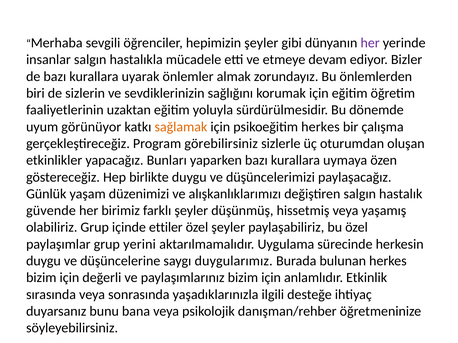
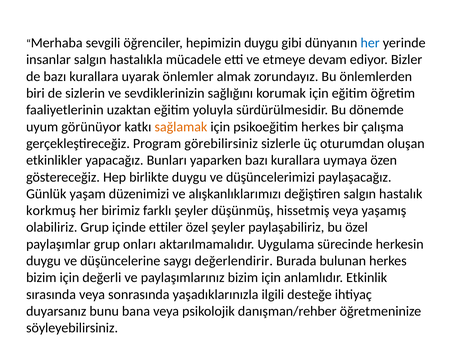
hepimizin şeyler: şeyler -> duygu
her at (370, 43) colour: purple -> blue
güvende: güvende -> korkmuş
yerini: yerini -> onları
duygularımız: duygularımız -> değerlendirir
